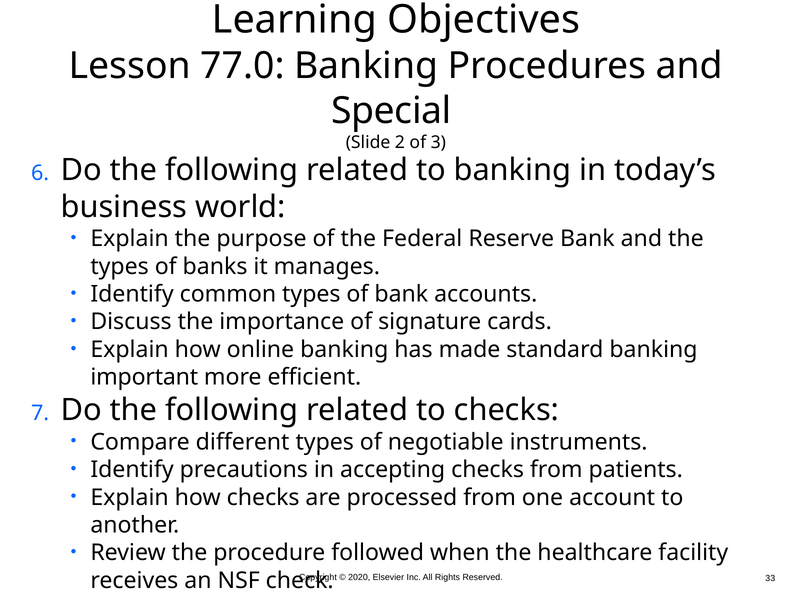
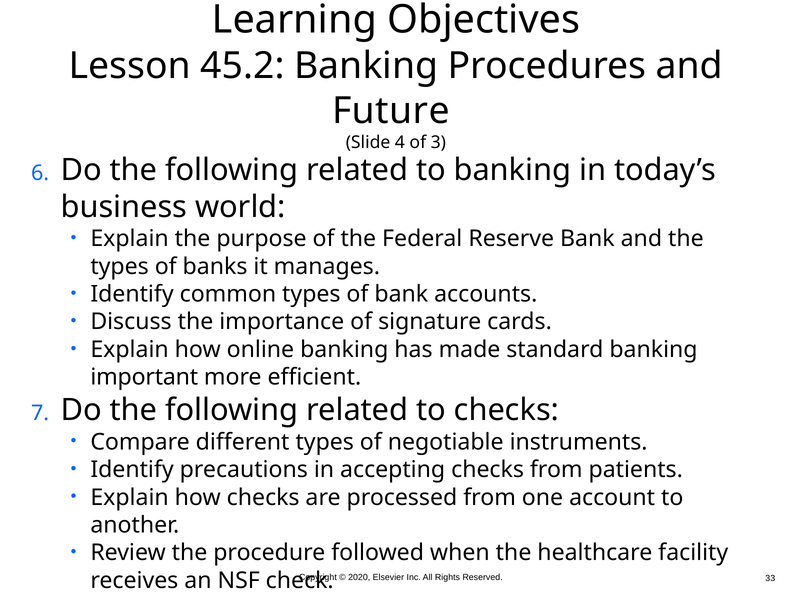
77.0: 77.0 -> 45.2
Special: Special -> Future
2: 2 -> 4
